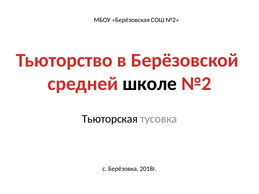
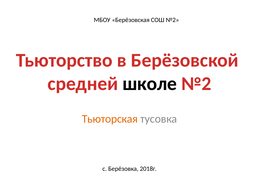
Тьюторская colour: black -> orange
